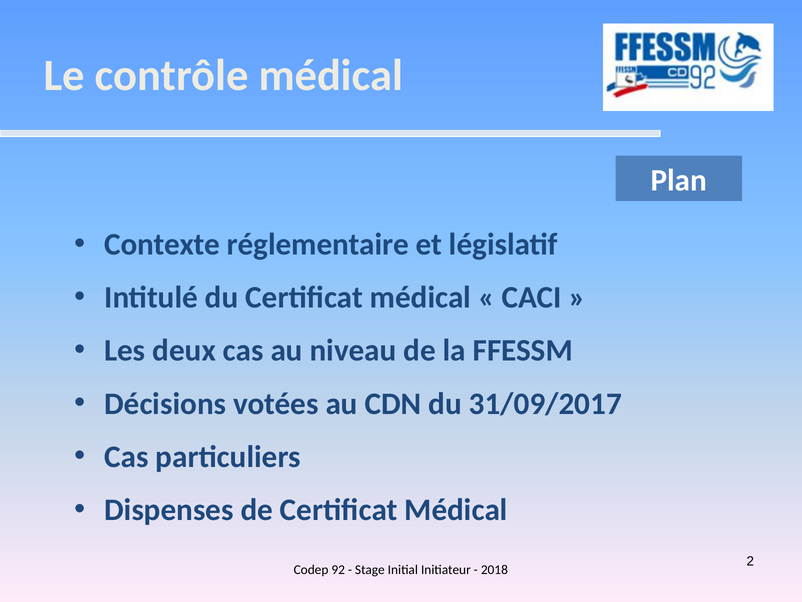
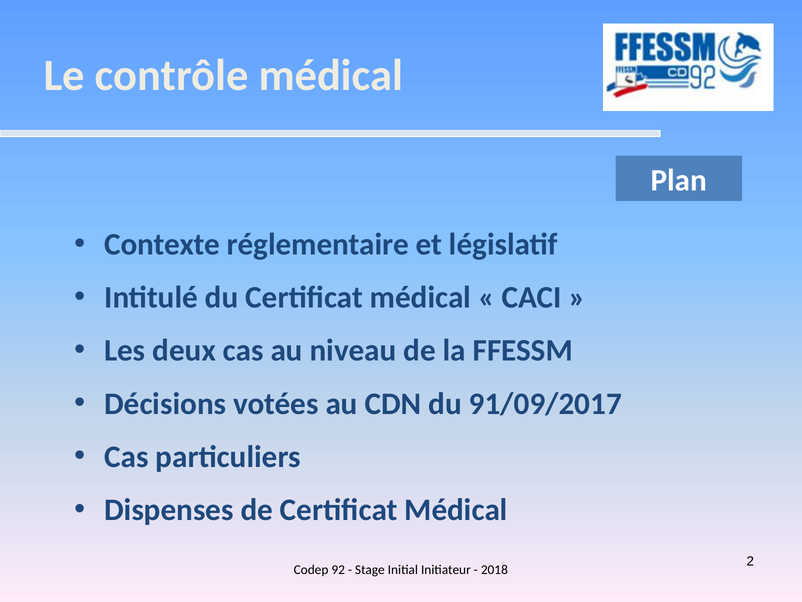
31/09/2017: 31/09/2017 -> 91/09/2017
